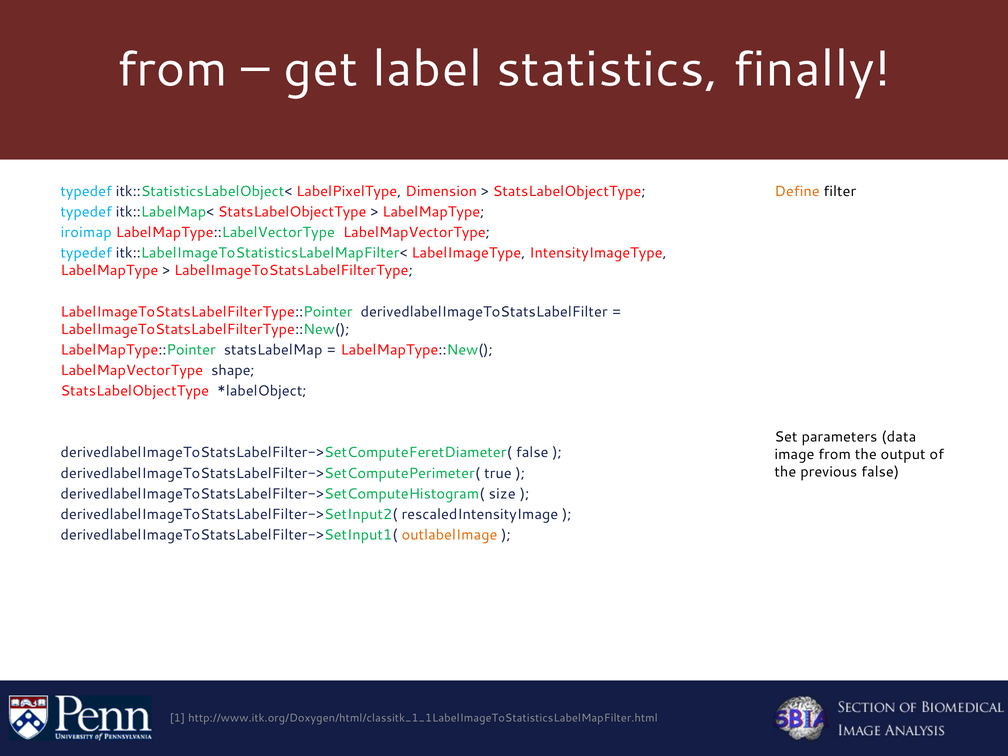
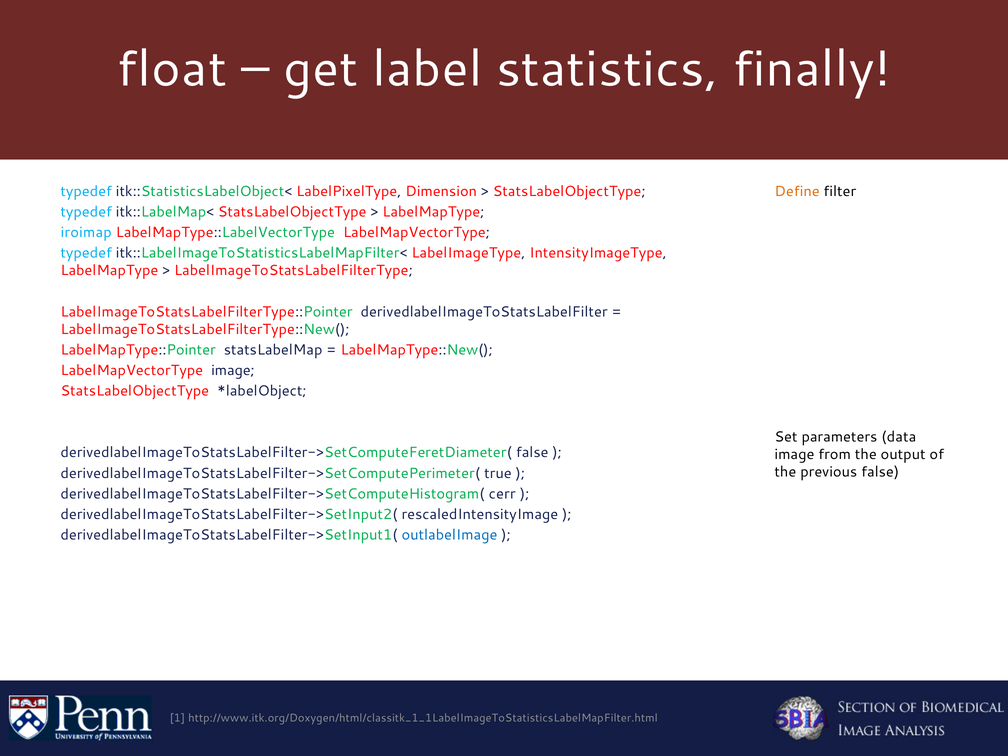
from at (172, 69): from -> float
LabelMapVectorType shape: shape -> image
size: size -> cerr
outlabelImage colour: orange -> blue
